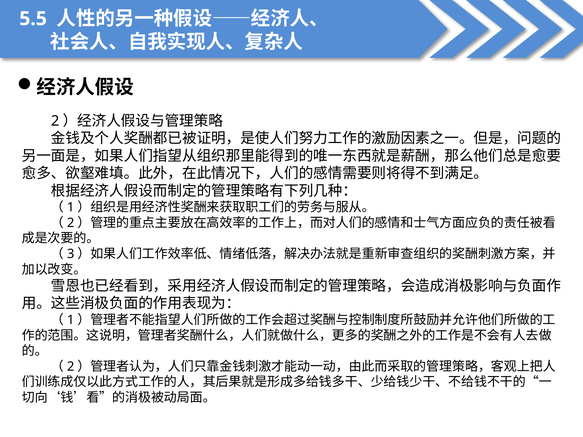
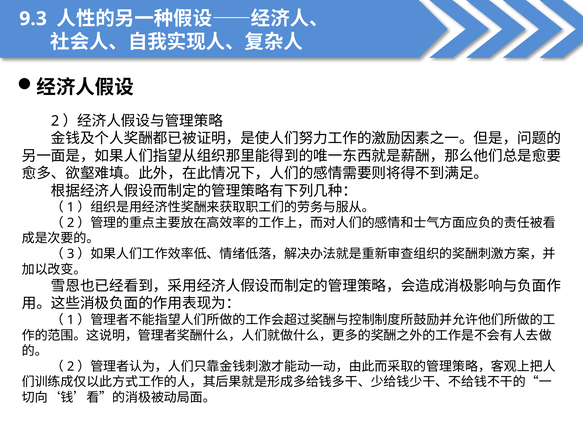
5.5: 5.5 -> 9.3
